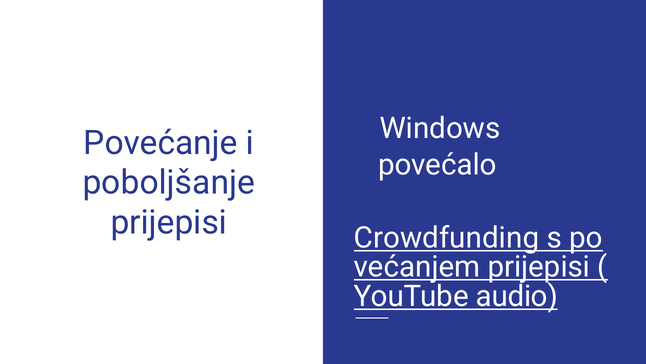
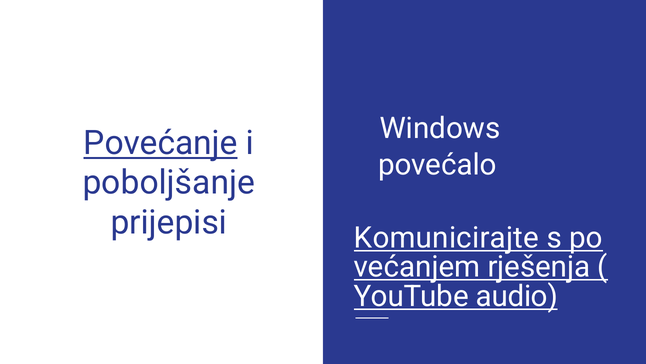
Povećanje underline: none -> present
Crowdfunding: Crowdfunding -> Komunicirajte
prijepisi at (539, 267): prijepisi -> rješenja
